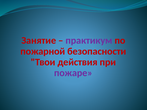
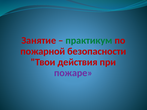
практикум colour: purple -> green
